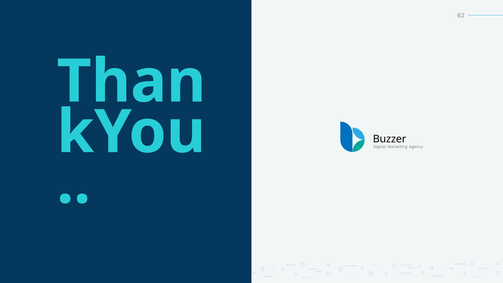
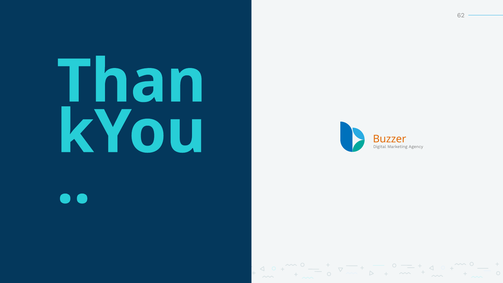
Buzzer colour: black -> orange
